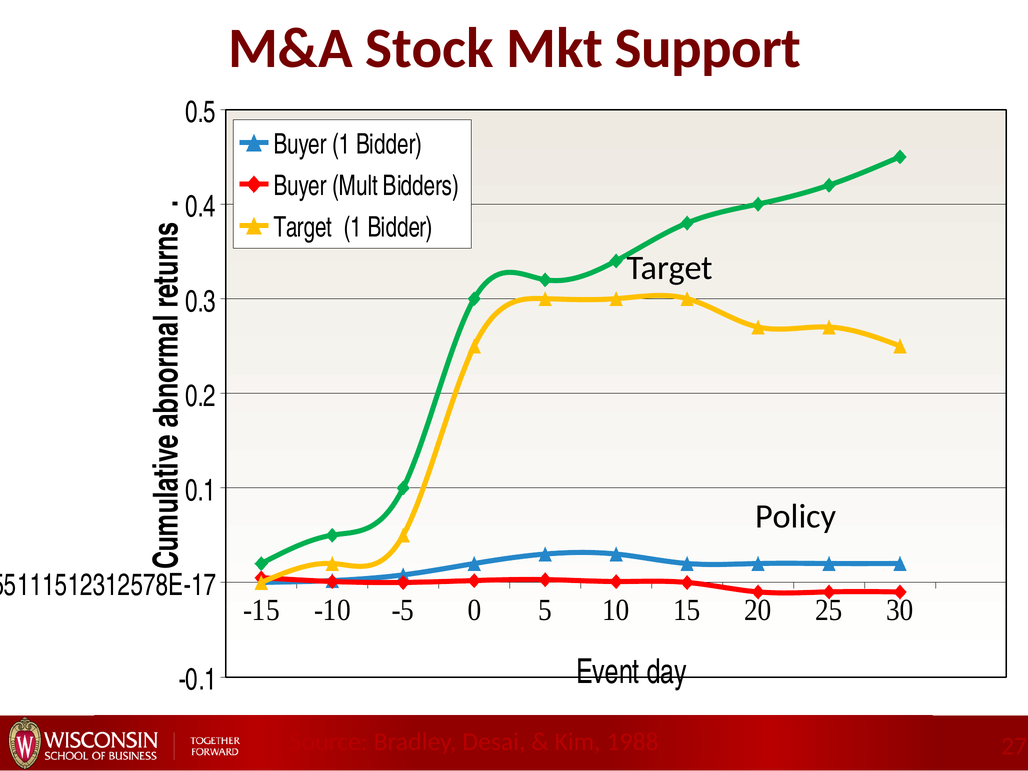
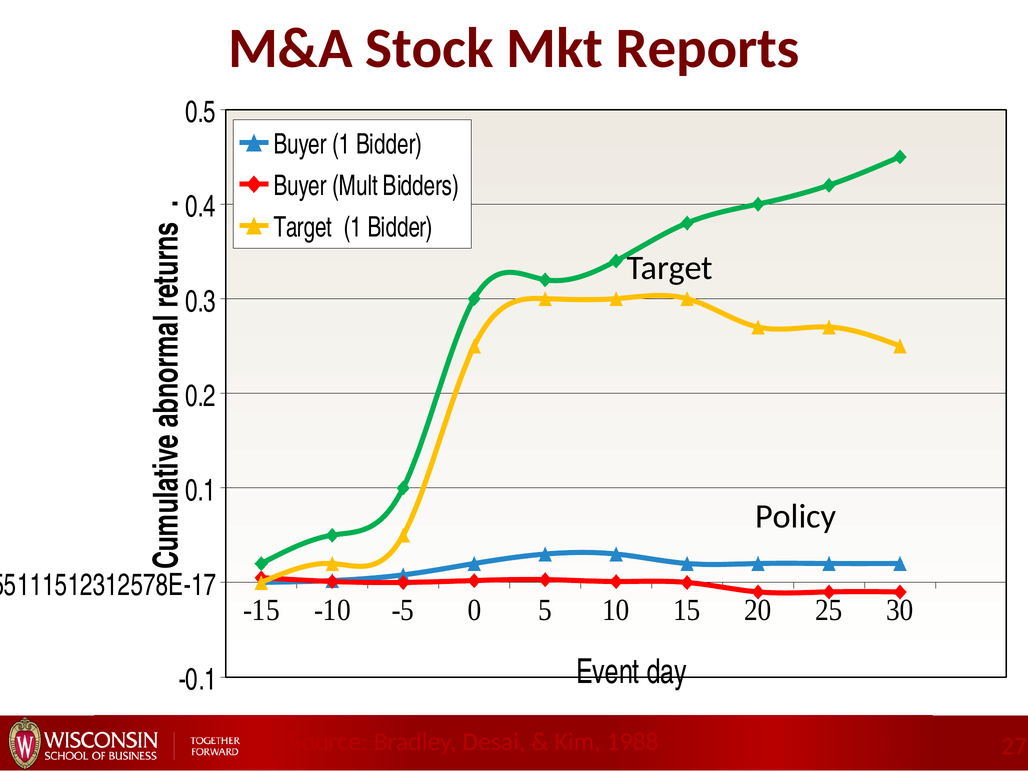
Support: Support -> Reports
